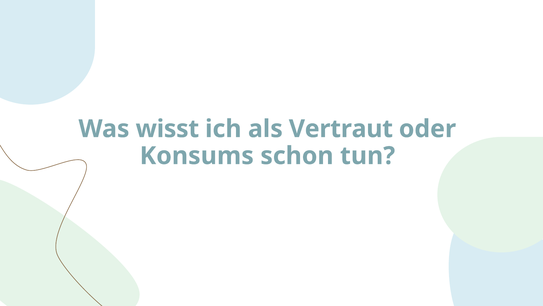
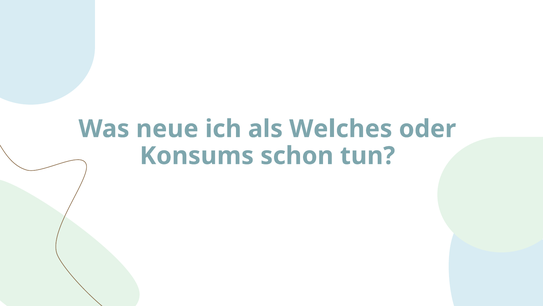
wisst: wisst -> neue
Vertraut: Vertraut -> Welches
